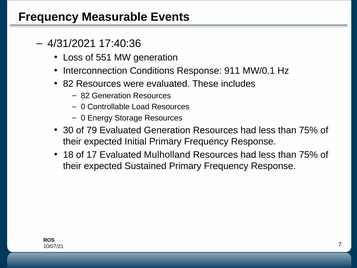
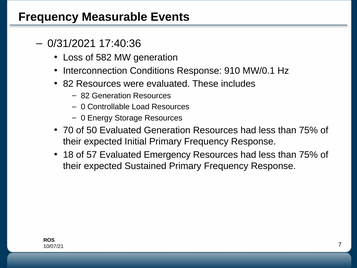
4/31/2021: 4/31/2021 -> 0/31/2021
551: 551 -> 582
911: 911 -> 910
30: 30 -> 70
79: 79 -> 50
17: 17 -> 57
Mulholland: Mulholland -> Emergency
